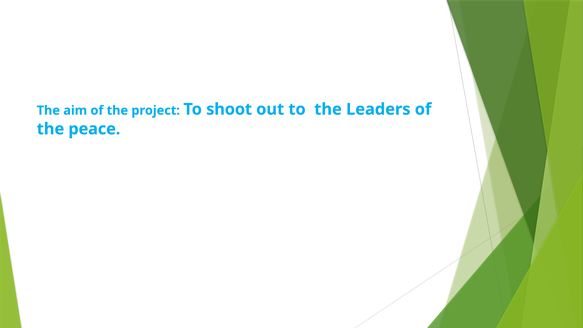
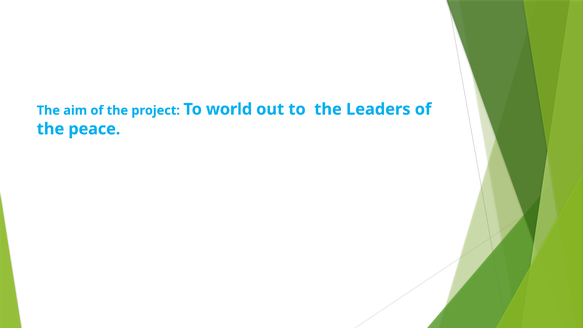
shoot: shoot -> world
